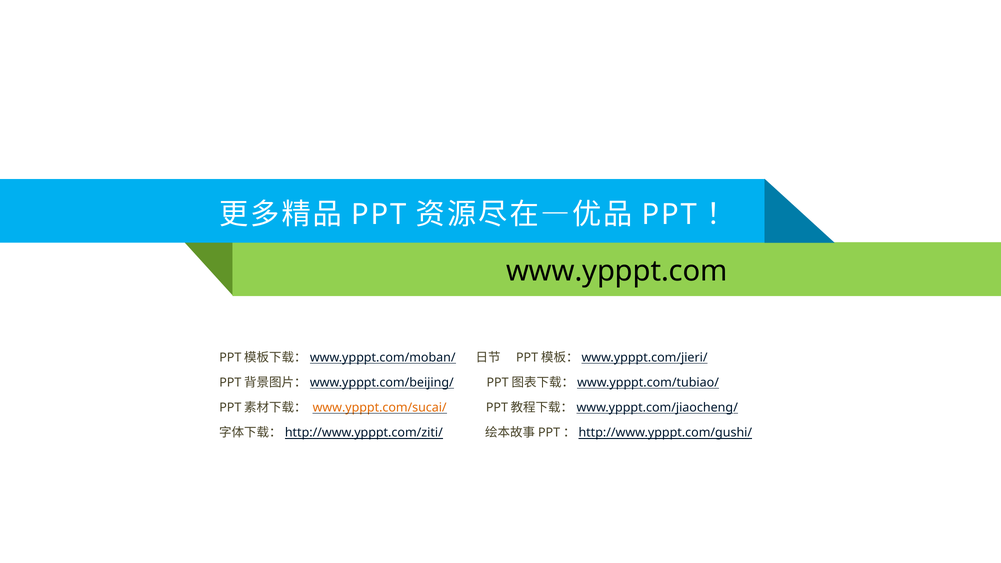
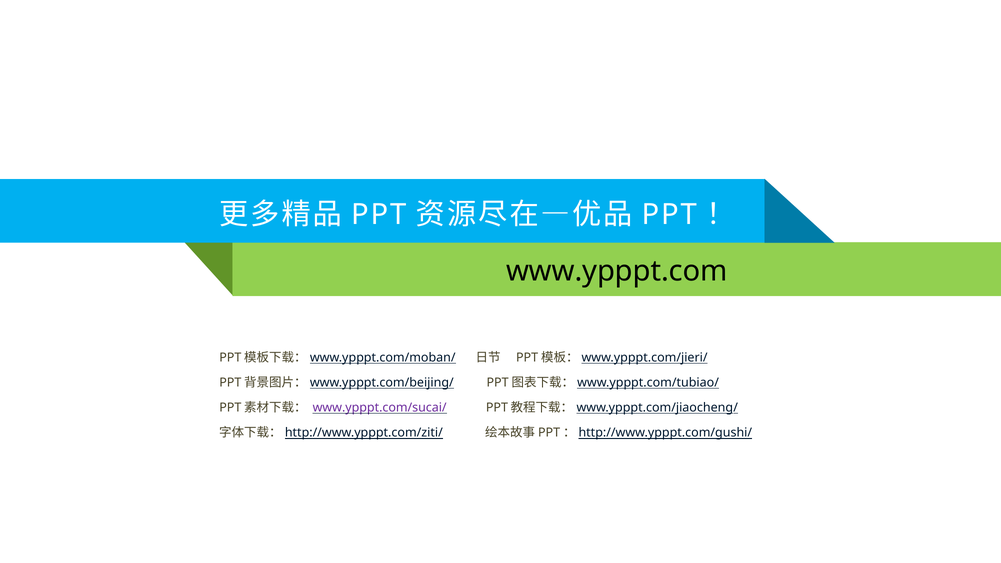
www.ypppt.com/sucai/ colour: orange -> purple
